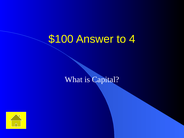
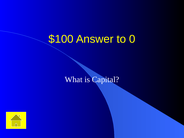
4: 4 -> 0
